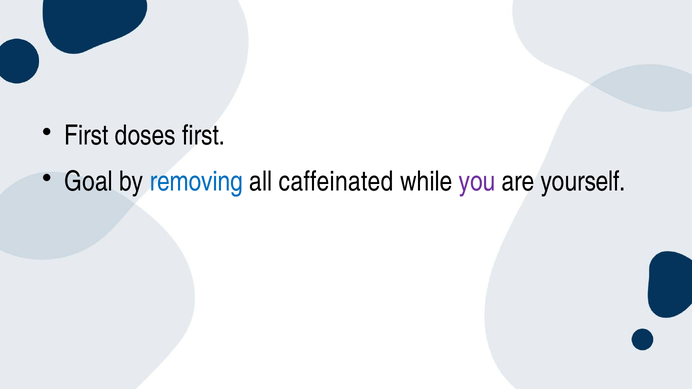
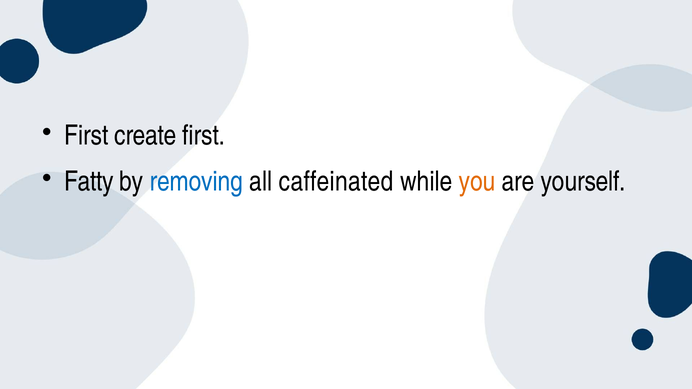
doses: doses -> create
Goal: Goal -> Fatty
you colour: purple -> orange
